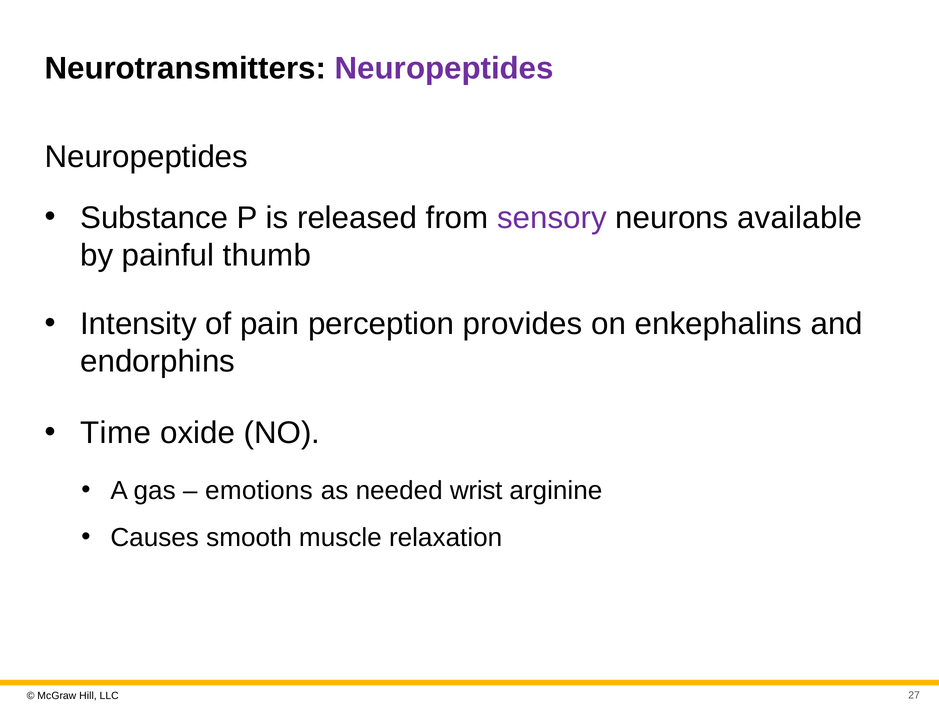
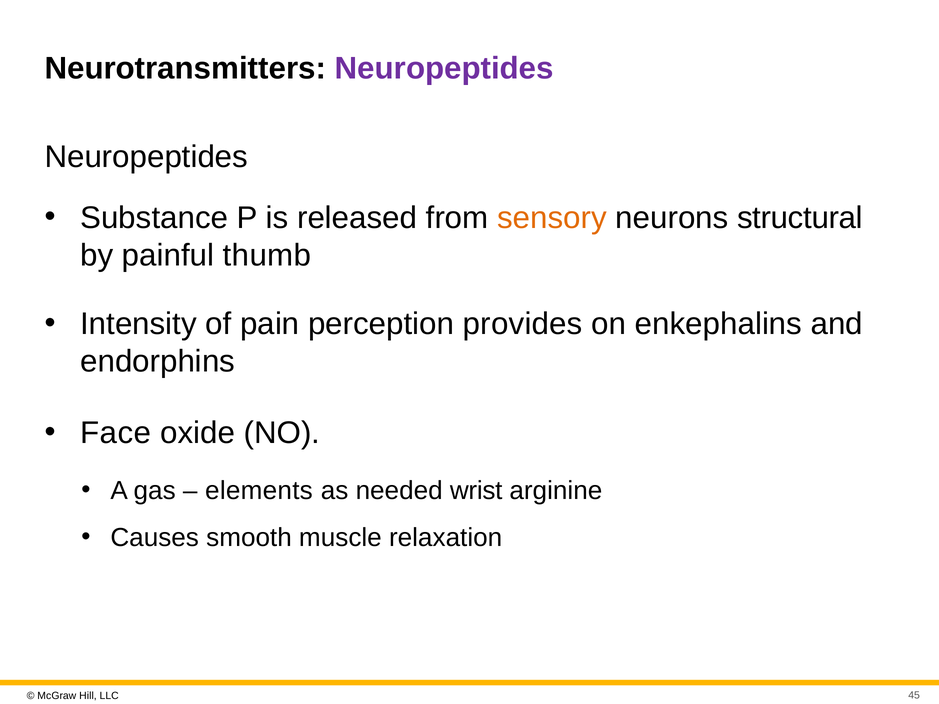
sensory colour: purple -> orange
available: available -> structural
Time: Time -> Face
emotions: emotions -> elements
27: 27 -> 45
